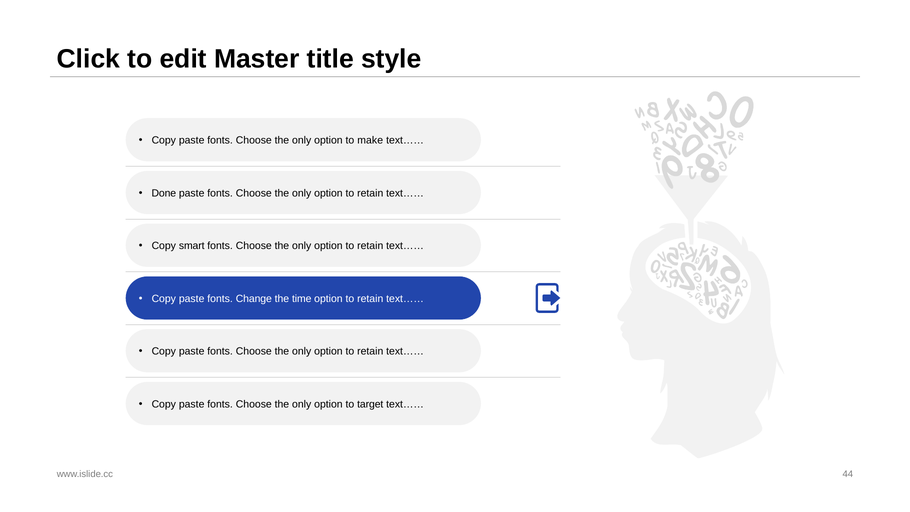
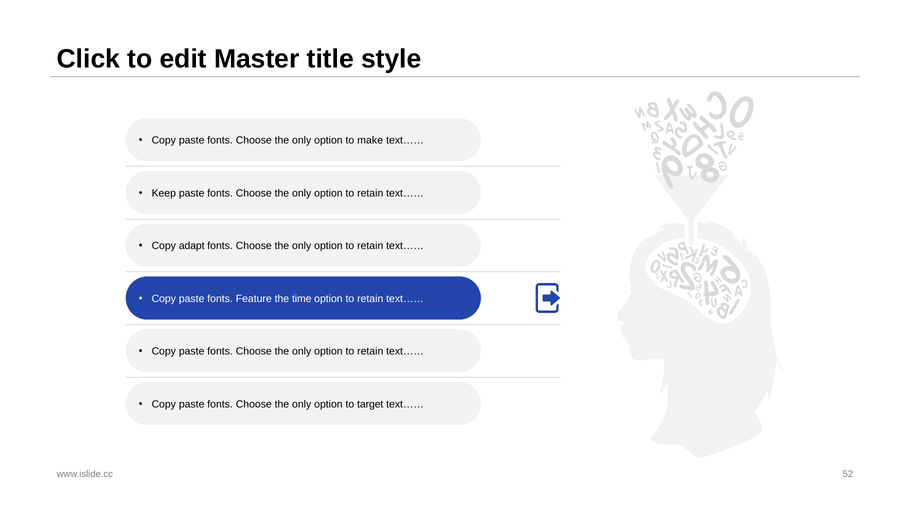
Done: Done -> Keep
smart: smart -> adapt
Change: Change -> Feature
44: 44 -> 52
